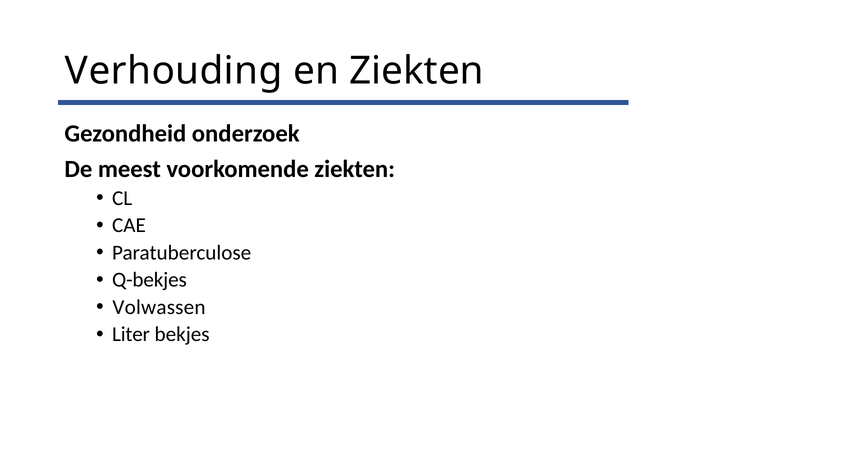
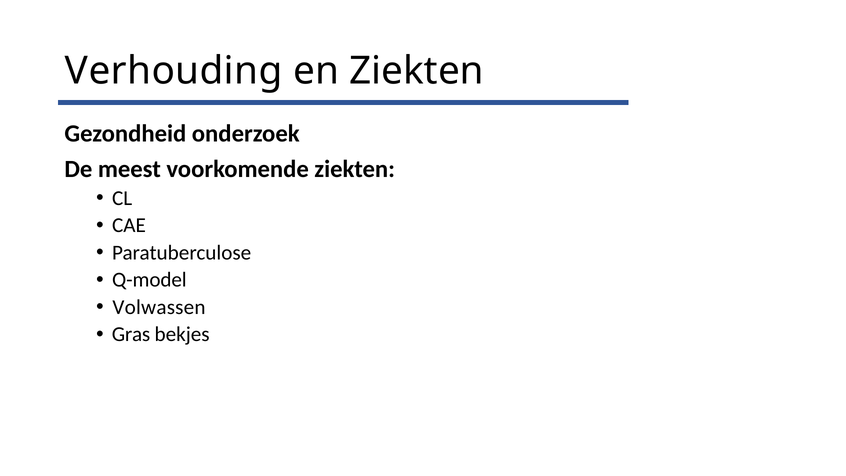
Q-bekjes: Q-bekjes -> Q-model
Liter: Liter -> Gras
